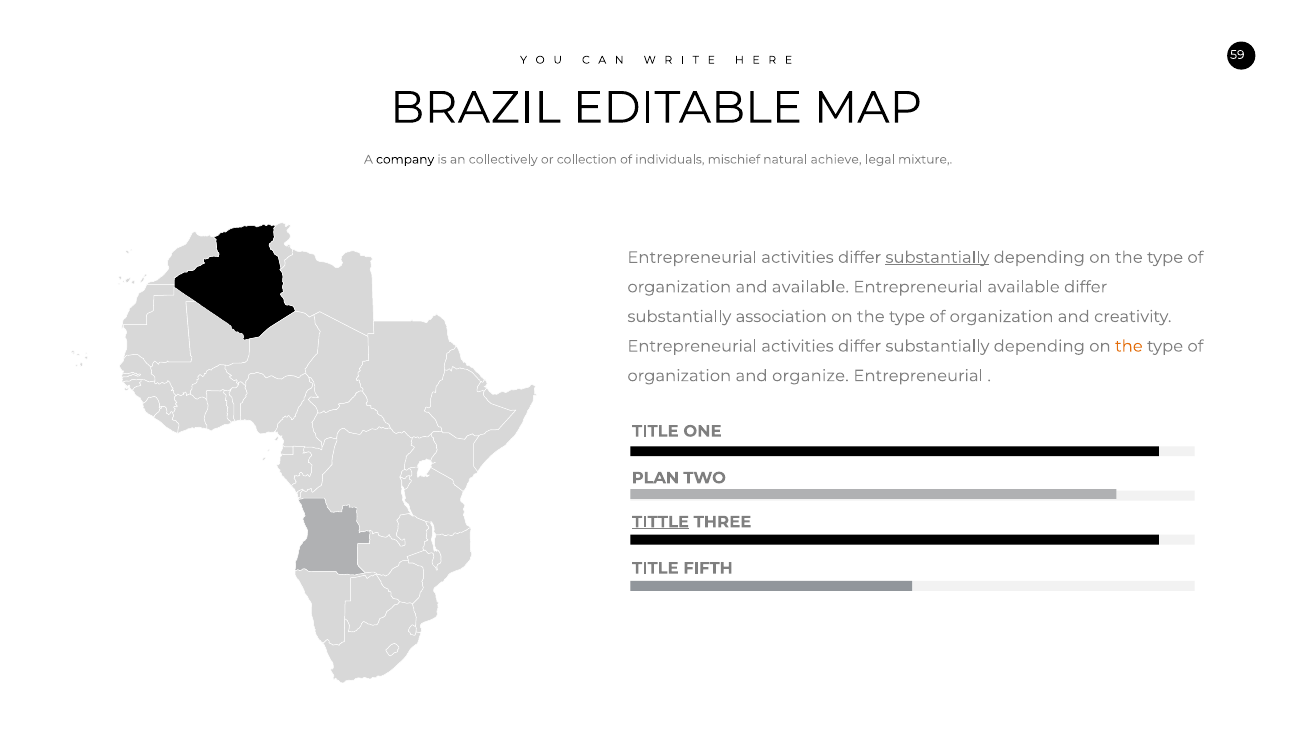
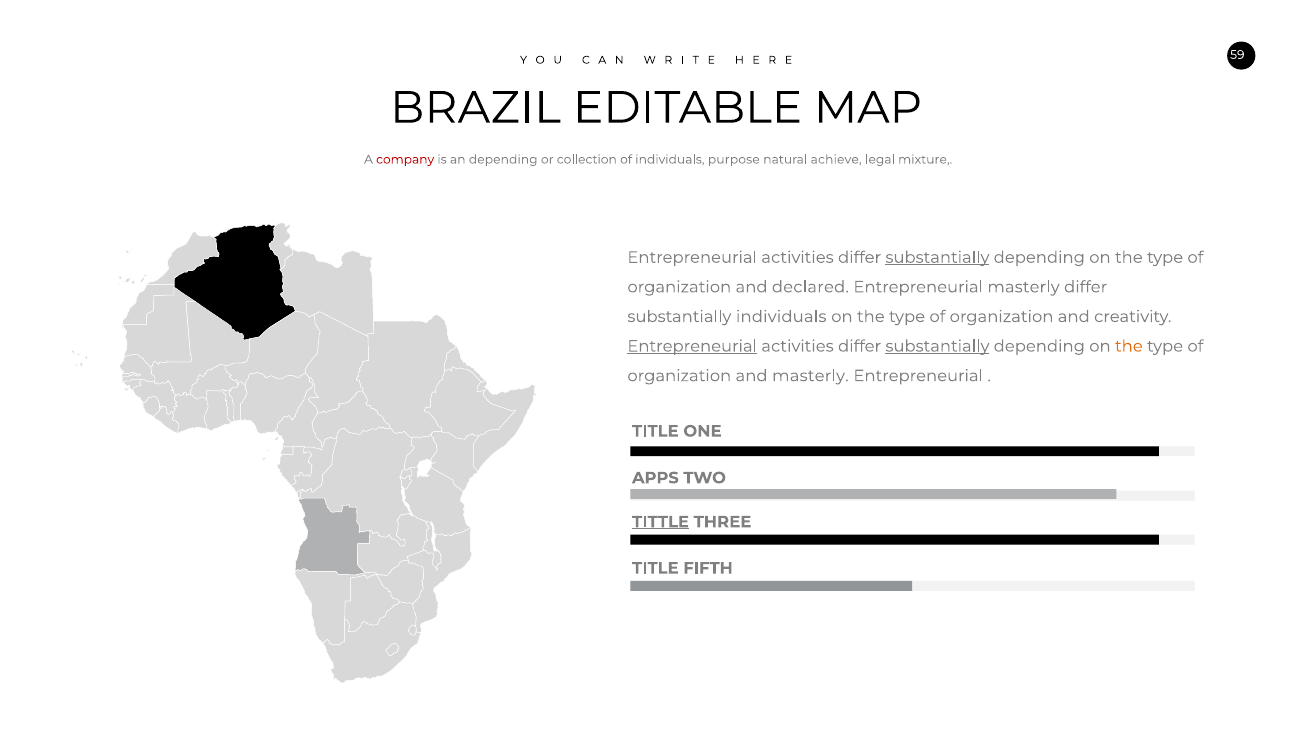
company colour: black -> red
an collectively: collectively -> depending
mischief: mischief -> purpose
and available: available -> declared
Entrepreneurial available: available -> masterly
substantially association: association -> individuals
Entrepreneurial at (692, 346) underline: none -> present
substantially at (937, 346) underline: none -> present
and organize: organize -> masterly
PLAN: PLAN -> APPS
